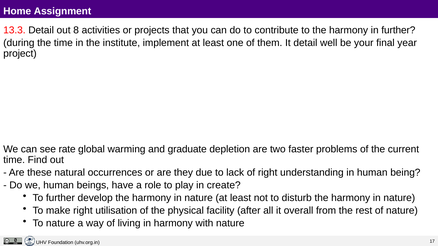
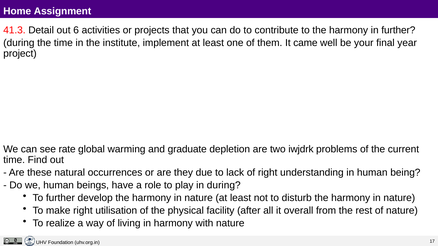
13.3: 13.3 -> 41.3
8: 8 -> 6
It detail: detail -> came
faster: faster -> iwjdrk
in create: create -> during
To nature: nature -> realize
